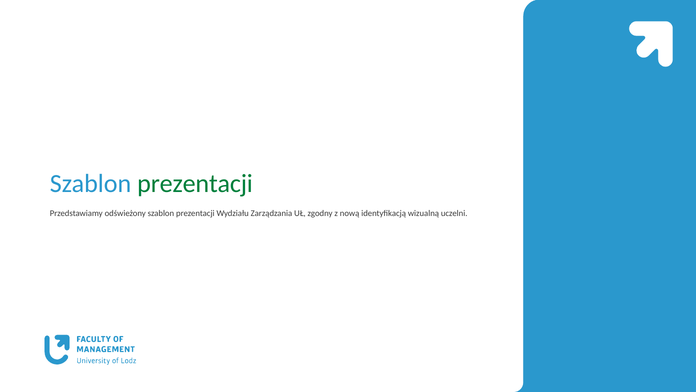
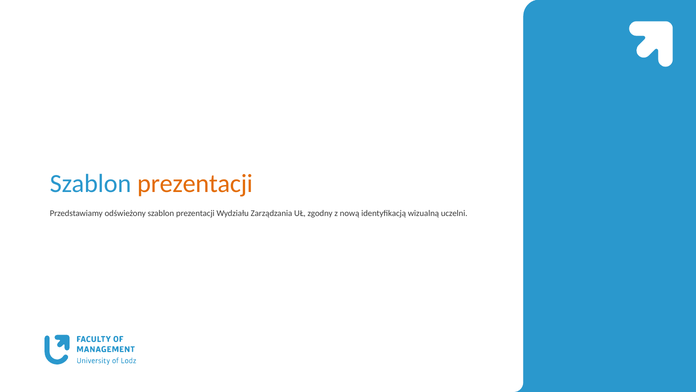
prezentacji at (195, 183) colour: green -> orange
